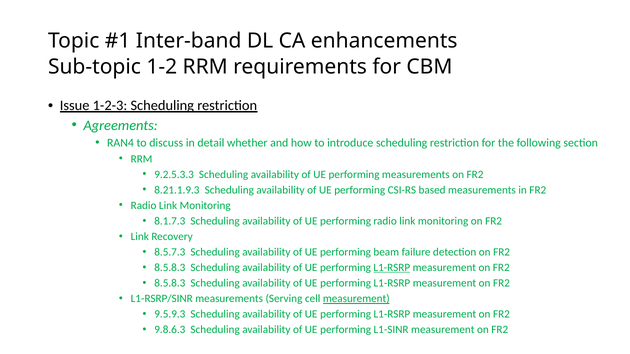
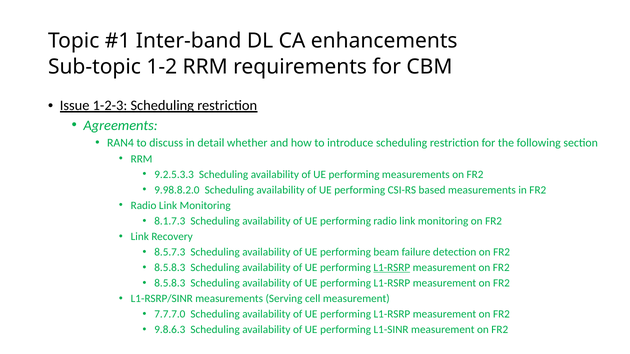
8.21.1.9.3: 8.21.1.9.3 -> 9.98.8.2.0
measurement at (356, 299) underline: present -> none
9.5.9.3: 9.5.9.3 -> 7.7.7.0
